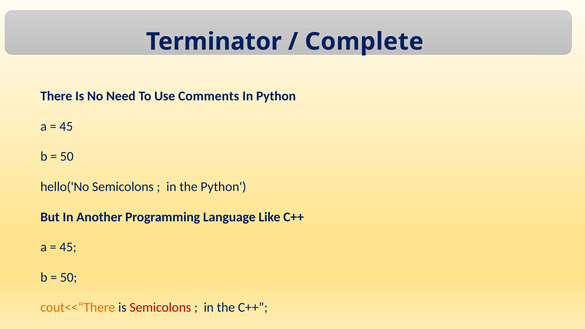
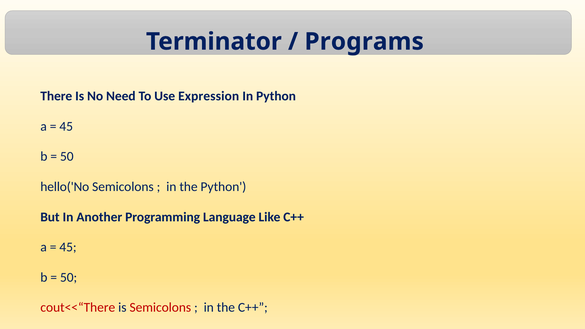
Complete: Complete -> Programs
Comments: Comments -> Expression
cout<<“There colour: orange -> red
